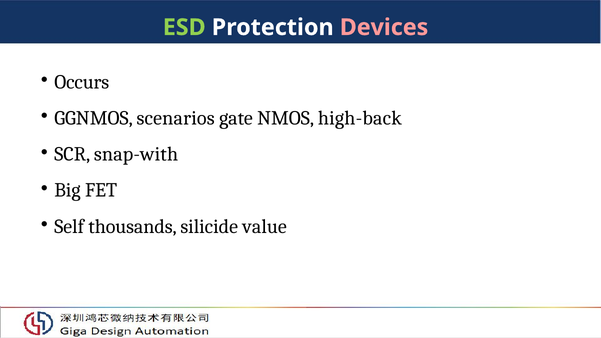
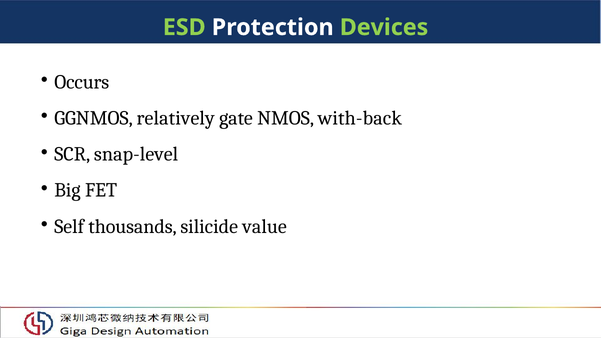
Devices colour: pink -> light green
scenarios: scenarios -> relatively
high-back: high-back -> with-back
snap-with: snap-with -> snap-level
